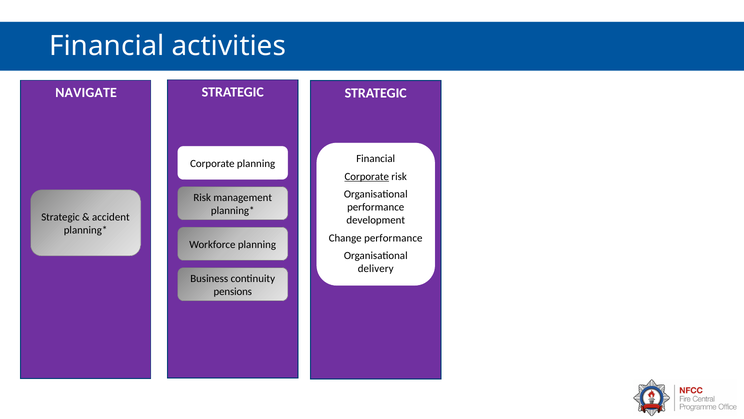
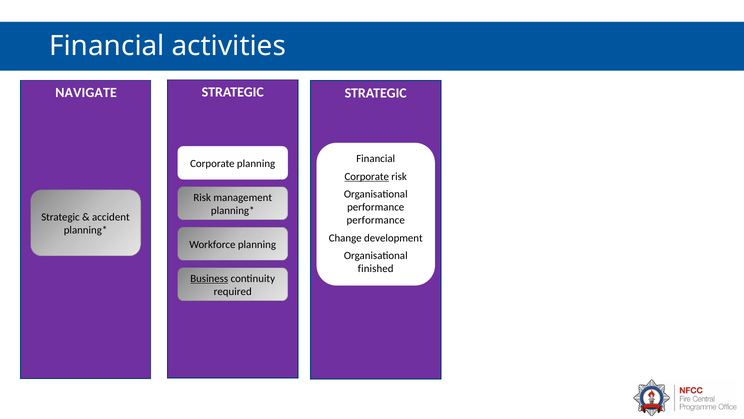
development at (376, 220): development -> performance
Change performance: performance -> development
delivery: delivery -> finished
Business underline: none -> present
pensions: pensions -> required
